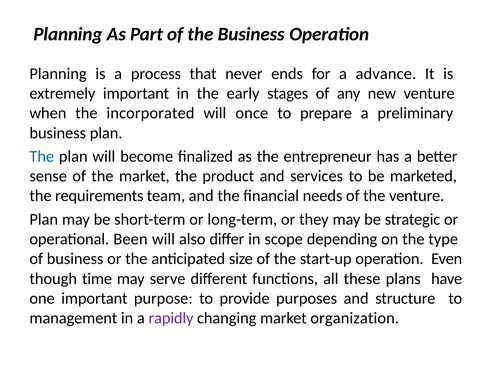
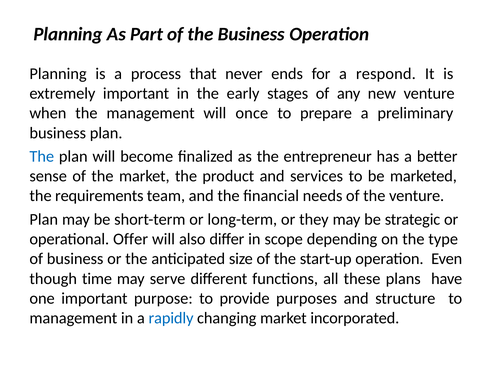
advance: advance -> respond
the incorporated: incorporated -> management
Been: Been -> Offer
rapidly colour: purple -> blue
organization: organization -> incorporated
